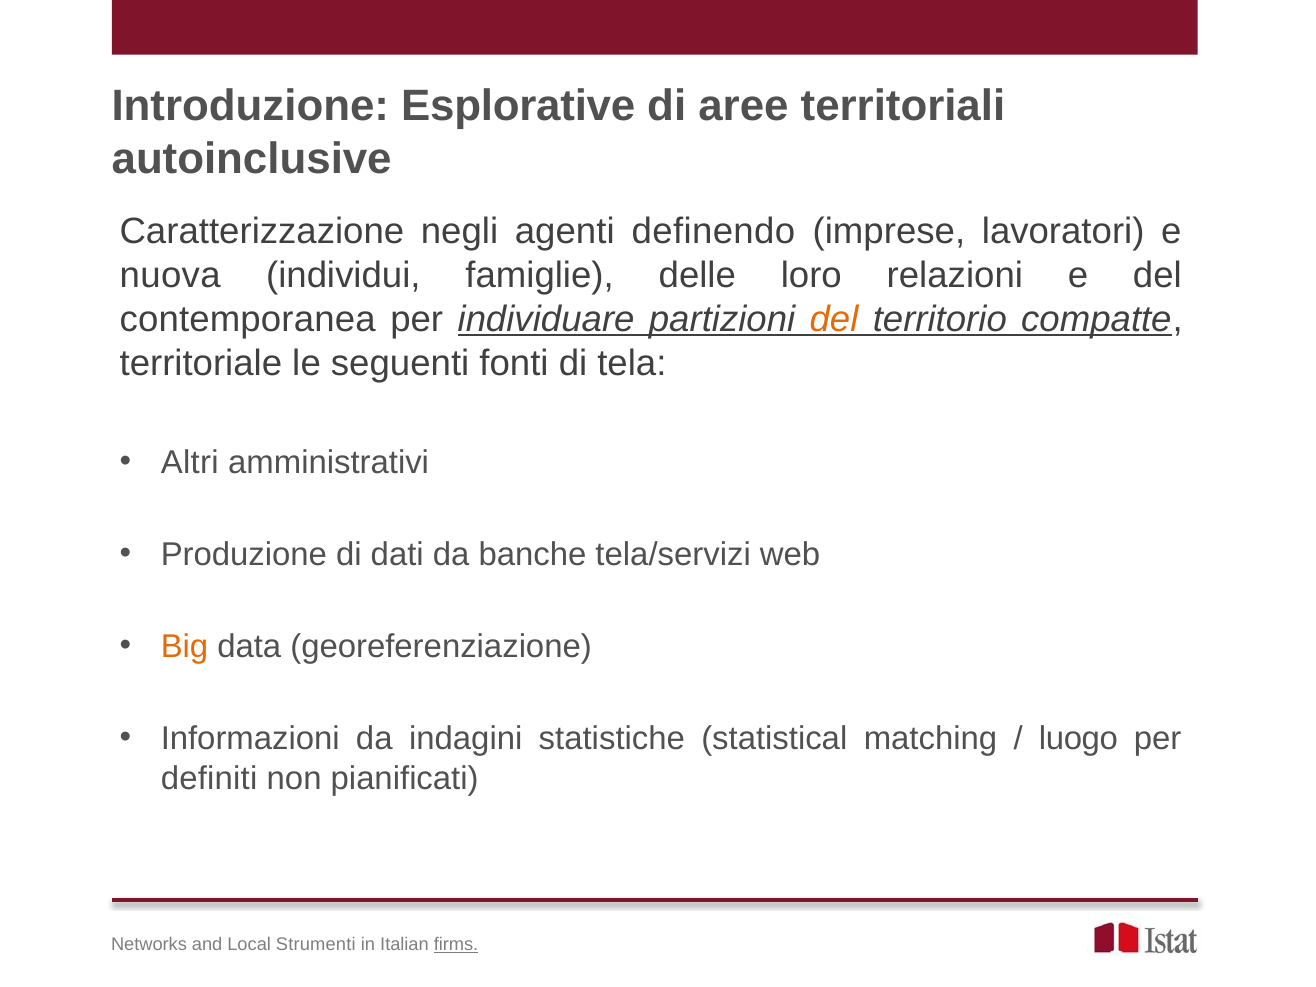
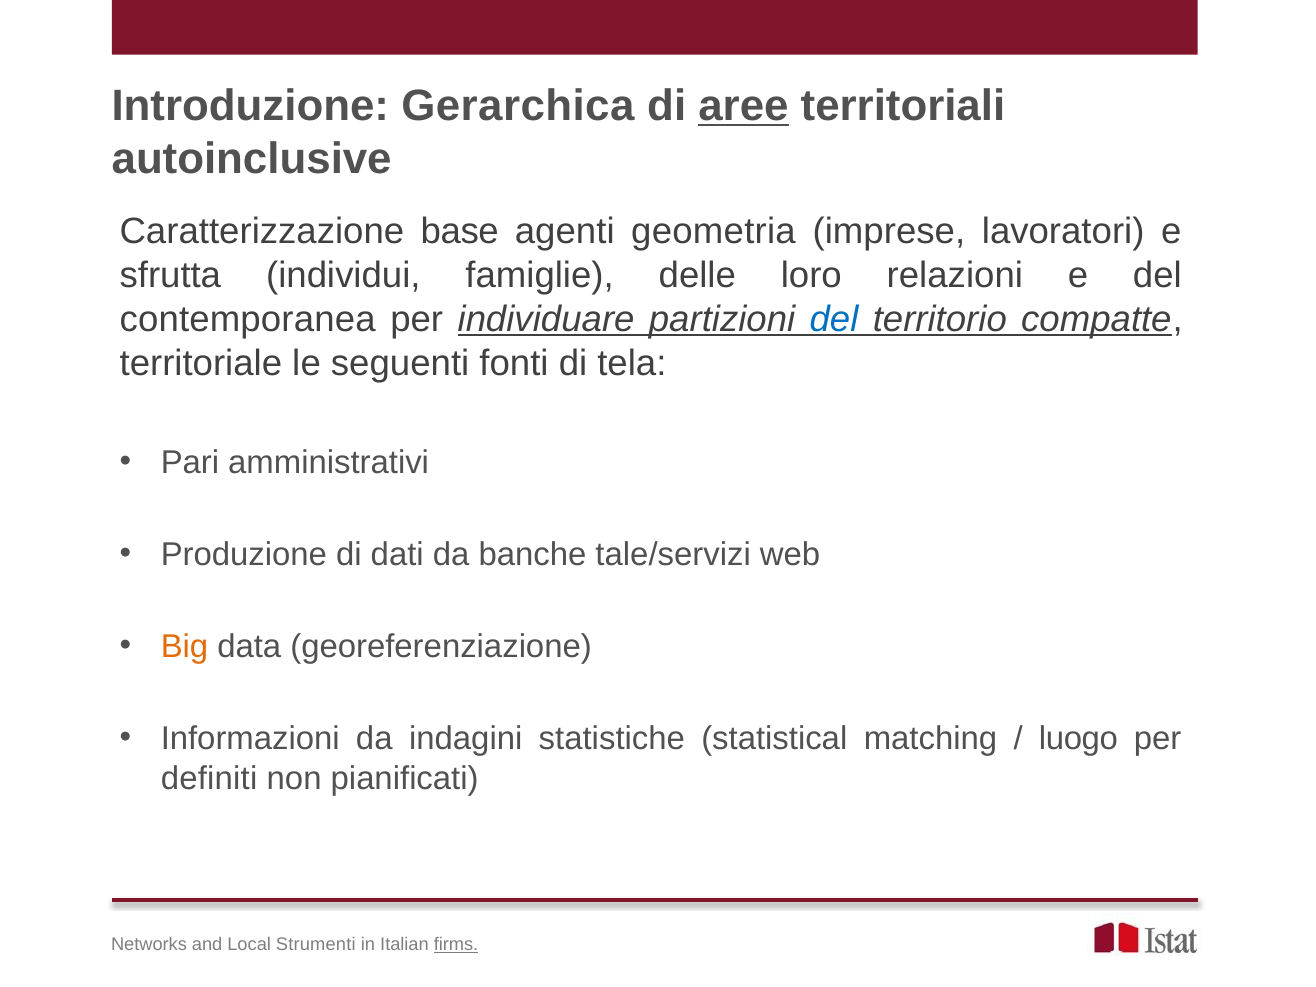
Esplorative: Esplorative -> Gerarchica
aree underline: none -> present
negli: negli -> base
definendo: definendo -> geometria
nuova: nuova -> sfrutta
del at (834, 319) colour: orange -> blue
Altri: Altri -> Pari
tela/servizi: tela/servizi -> tale/servizi
